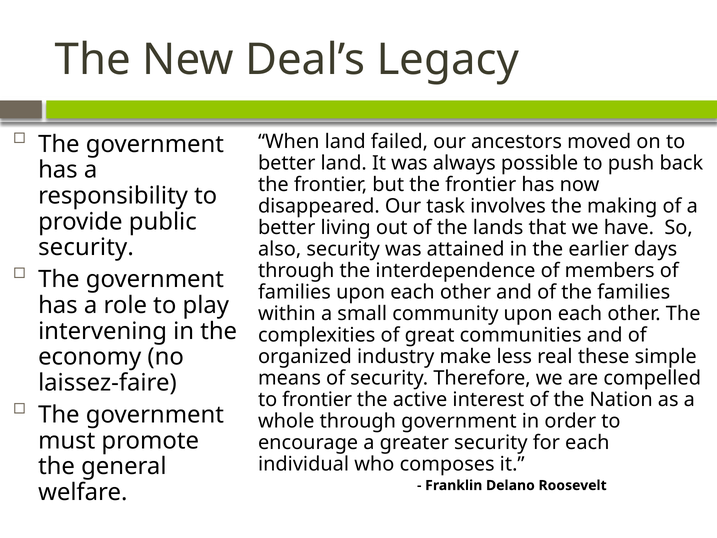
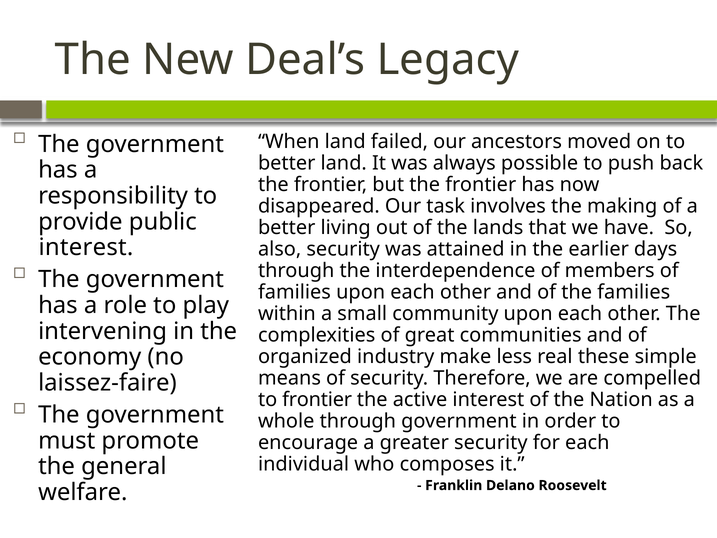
security at (86, 247): security -> interest
